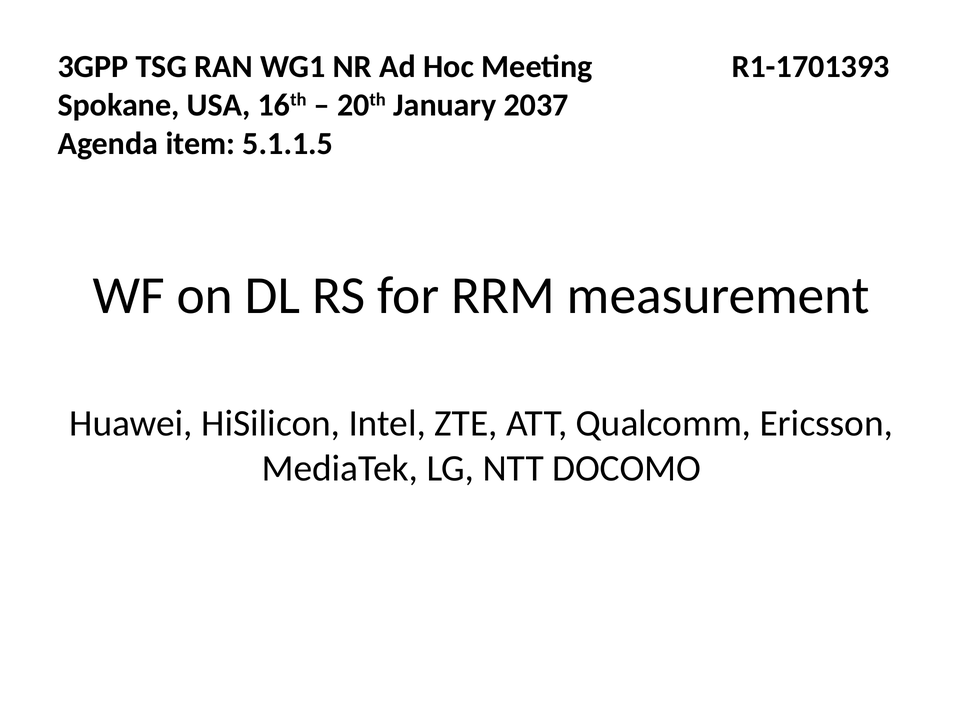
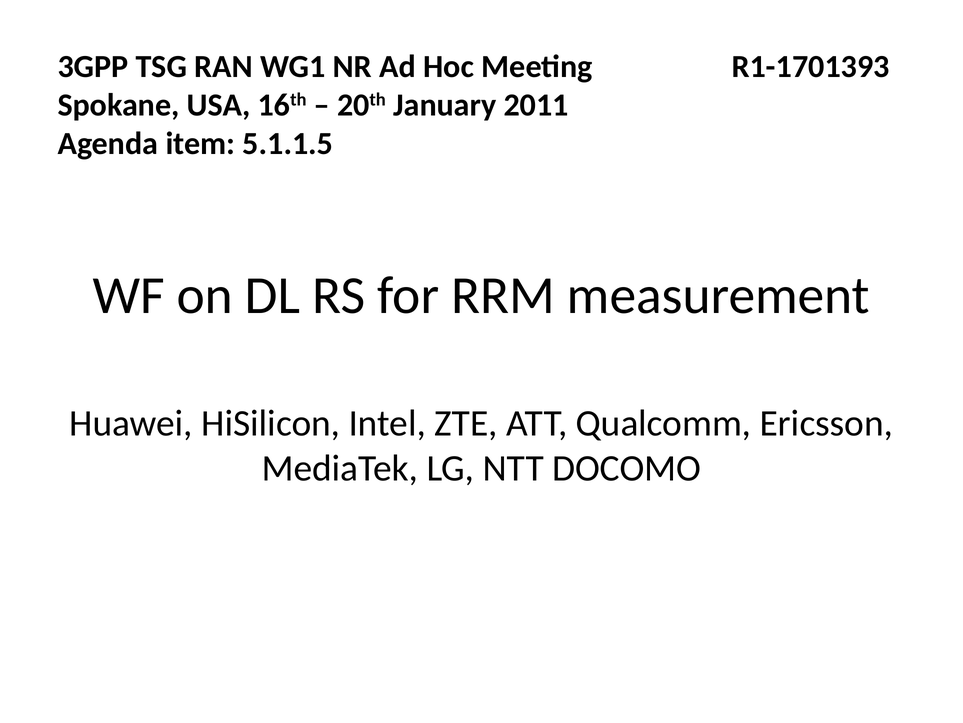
2037: 2037 -> 2011
